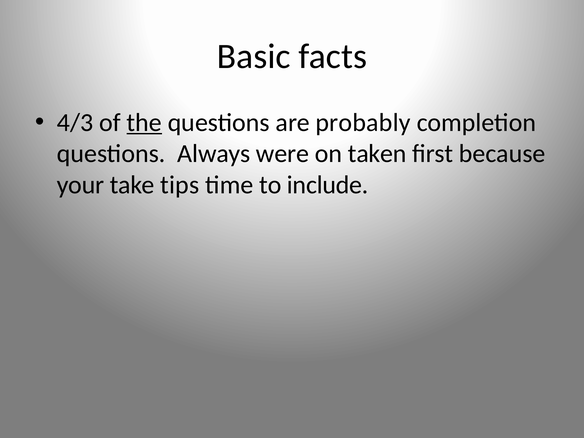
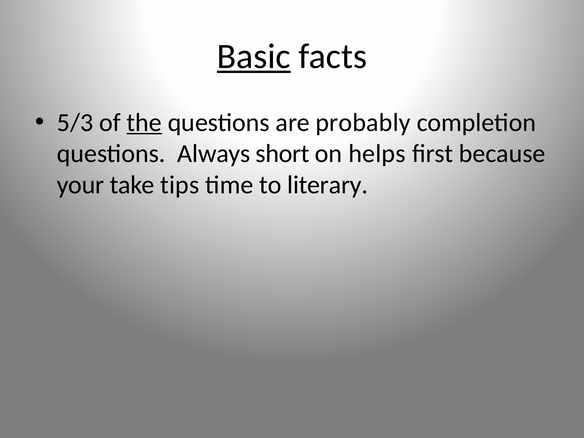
Basic underline: none -> present
4/3: 4/3 -> 5/3
were: were -> short
taken: taken -> helps
include: include -> literary
